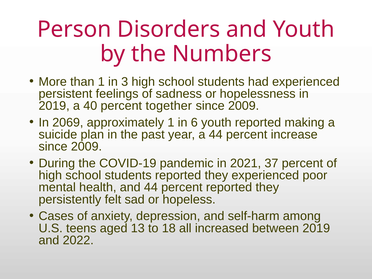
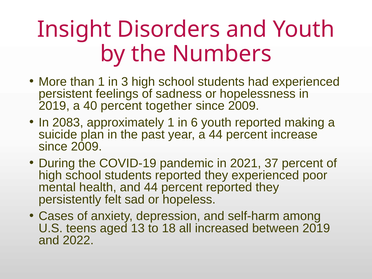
Person: Person -> Insight
2069: 2069 -> 2083
